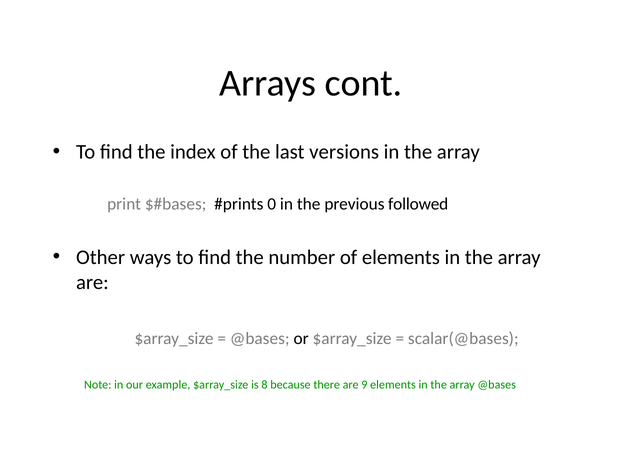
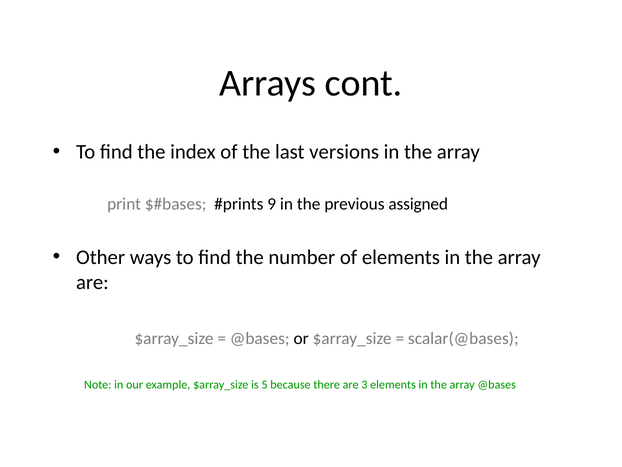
0: 0 -> 9
followed: followed -> assigned
8: 8 -> 5
9: 9 -> 3
